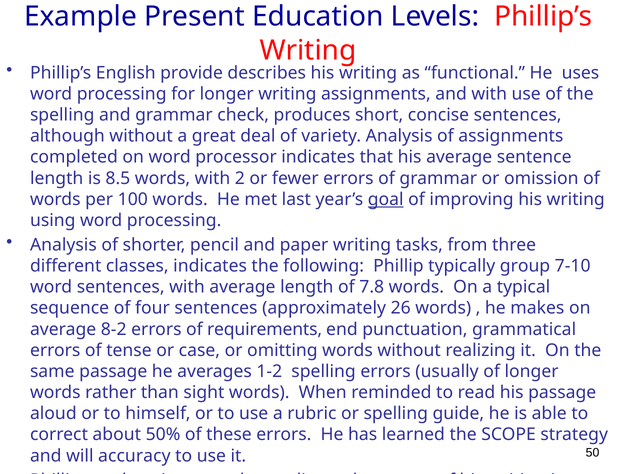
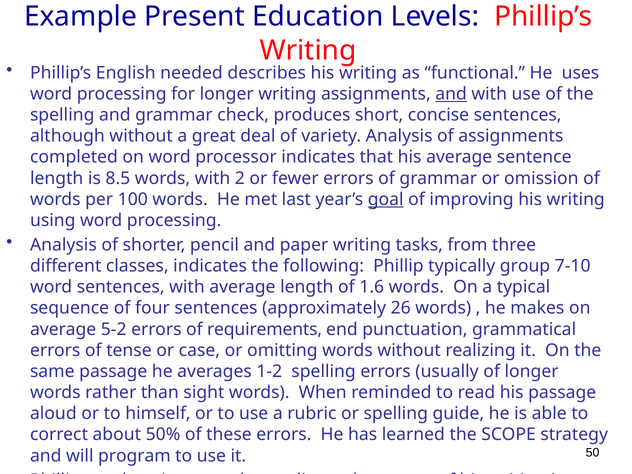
provide: provide -> needed
and at (451, 94) underline: none -> present
7.8: 7.8 -> 1.6
8-2: 8-2 -> 5-2
will accuracy: accuracy -> program
